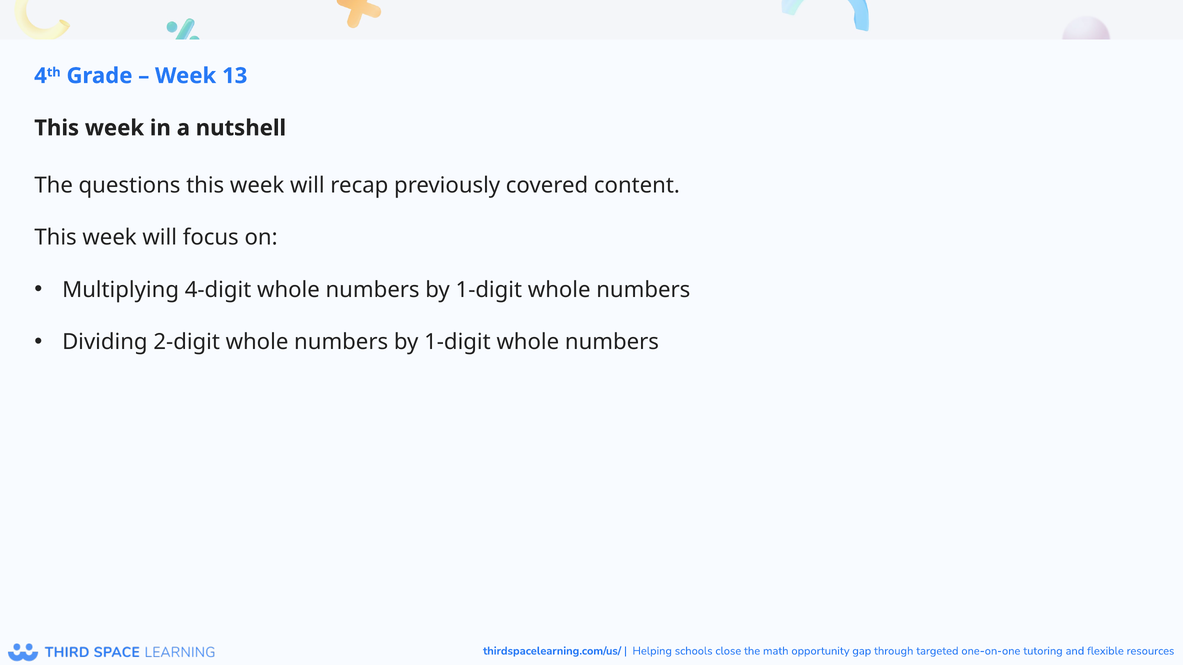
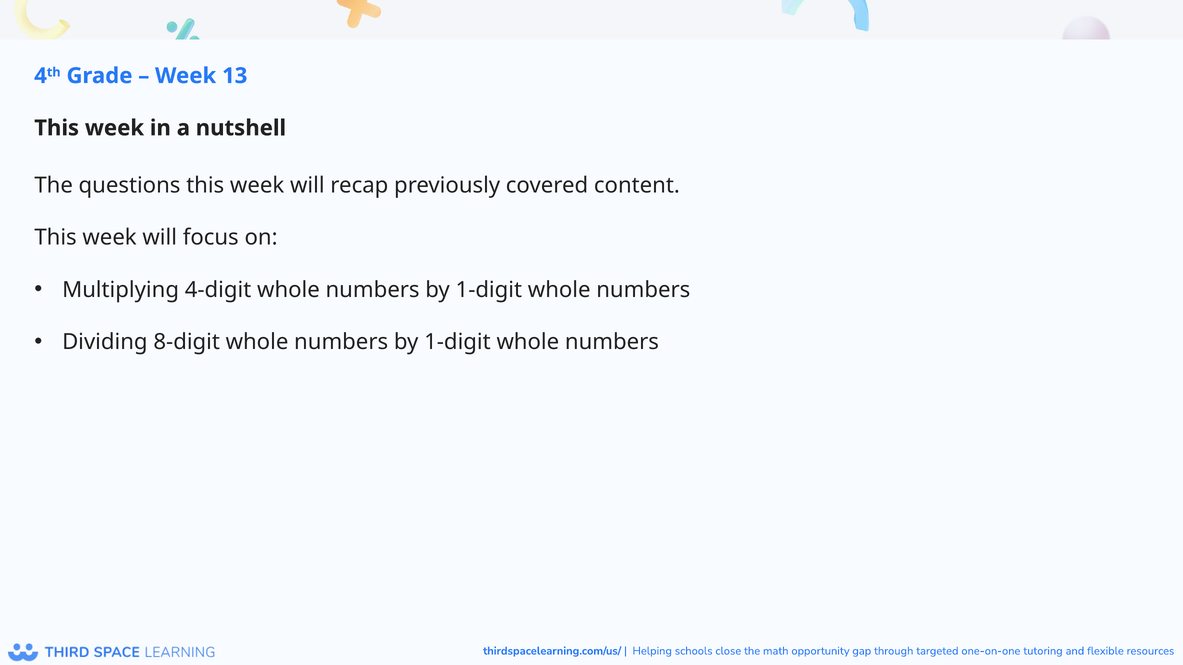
2-digit: 2-digit -> 8-digit
